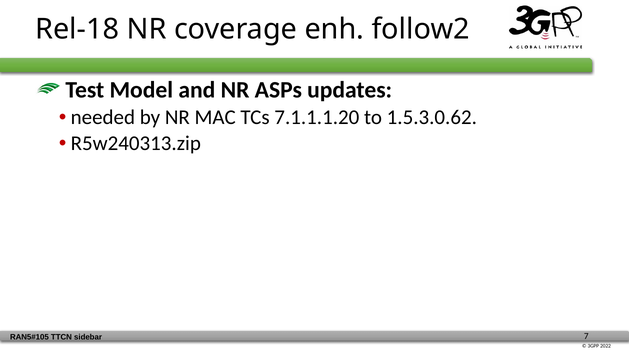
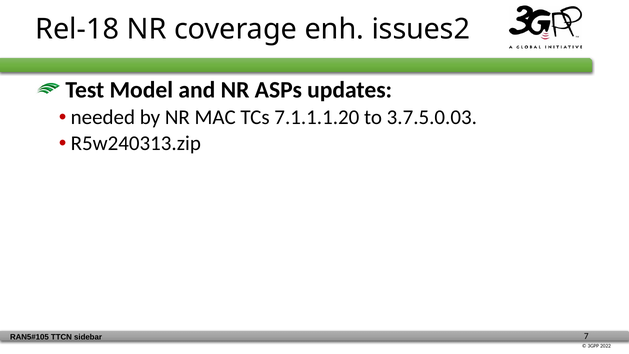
follow2: follow2 -> issues2
1.5.3.0.62: 1.5.3.0.62 -> 3.7.5.0.03
